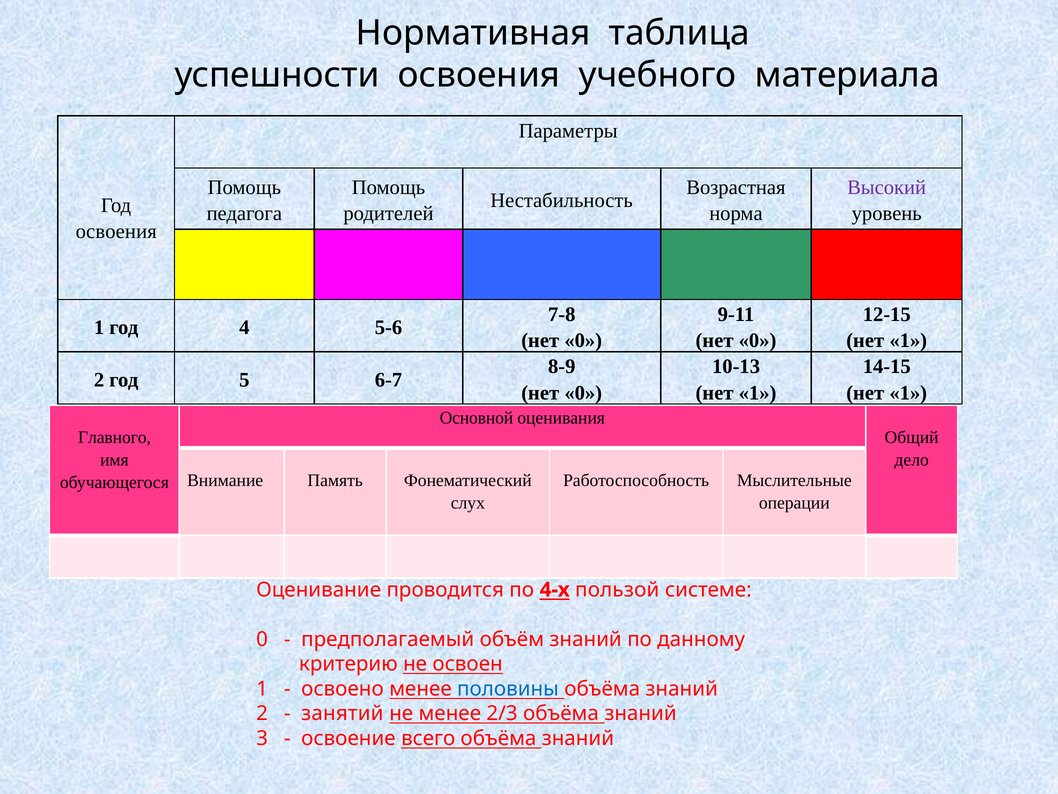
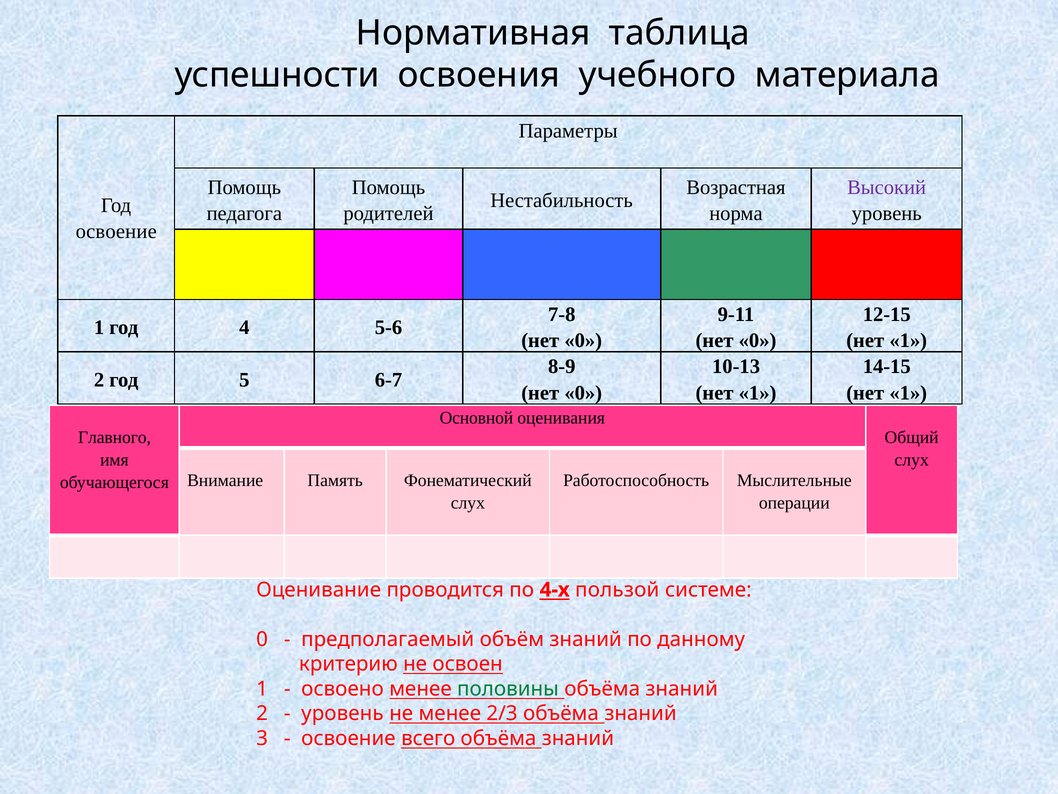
освоения at (116, 231): освоения -> освоение
дело at (912, 460): дело -> слух
половины colour: blue -> green
занятий at (342, 713): занятий -> уровень
